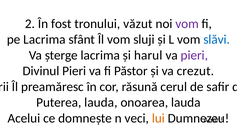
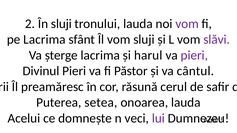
În fost: fost -> sluji
tronului văzut: văzut -> lauda
slăvi colour: blue -> purple
va crezut: crezut -> cântul
Puterea lauda: lauda -> setea
lui colour: orange -> purple
